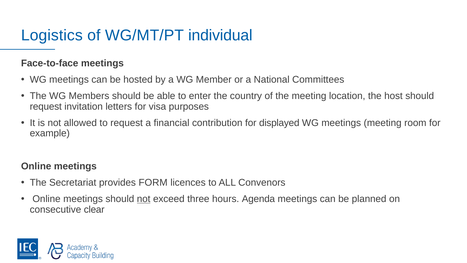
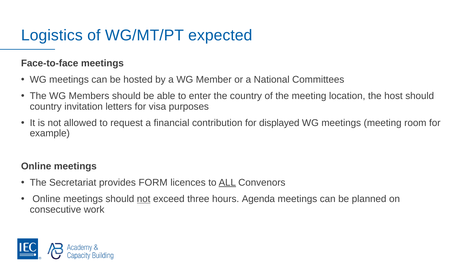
individual: individual -> expected
request at (46, 106): request -> country
ALL underline: none -> present
clear: clear -> work
